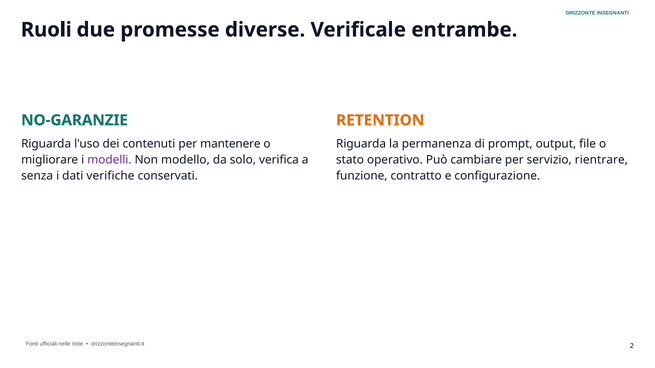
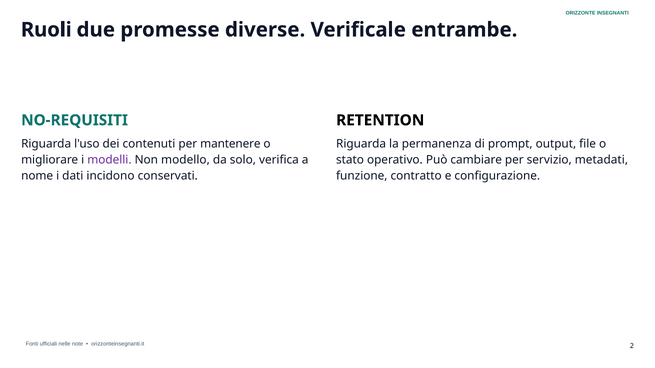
NO-GARANZIE: NO-GARANZIE -> NO-REQUISITI
RETENTION colour: orange -> black
rientrare: rientrare -> metadati
senza: senza -> nome
verifiche: verifiche -> incidono
